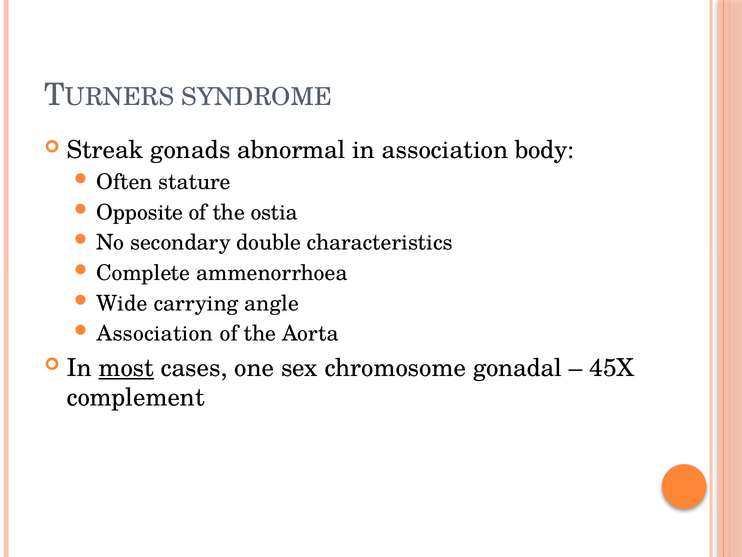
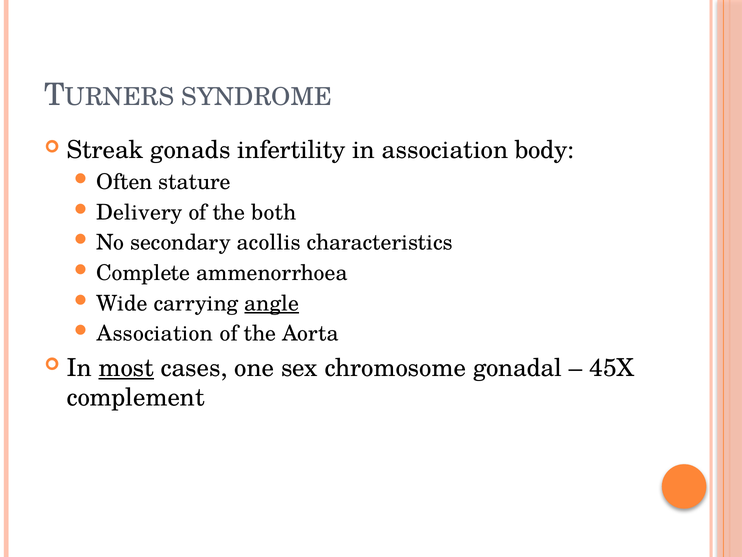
abnormal: abnormal -> infertility
Opposite: Opposite -> Delivery
ostia: ostia -> both
double: double -> acollis
angle underline: none -> present
